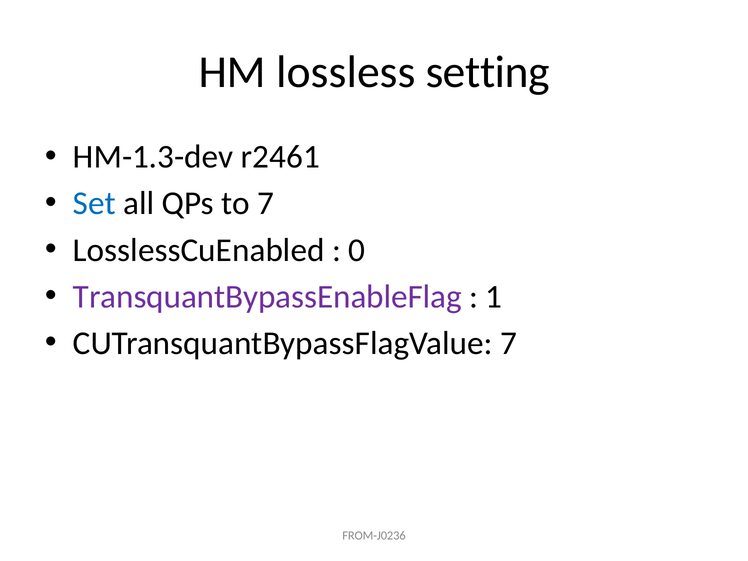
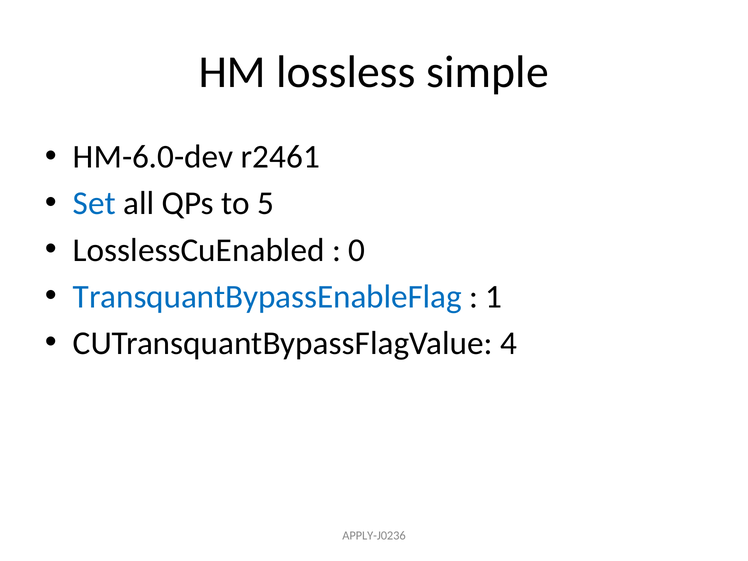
setting: setting -> simple
HM-1.3-dev: HM-1.3-dev -> HM-6.0-dev
to 7: 7 -> 5
TransquantBypassEnableFlag colour: purple -> blue
CUTransquantBypassFlagValue 7: 7 -> 4
FROM-J0236: FROM-J0236 -> APPLY-J0236
